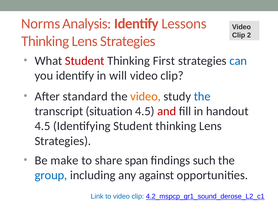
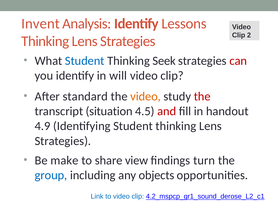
Norms: Norms -> Invent
Student at (85, 61) colour: red -> blue
First: First -> Seek
can colour: blue -> red
the at (202, 96) colour: blue -> red
4.5 at (43, 126): 4.5 -> 4.9
span: span -> view
such: such -> turn
against: against -> objects
